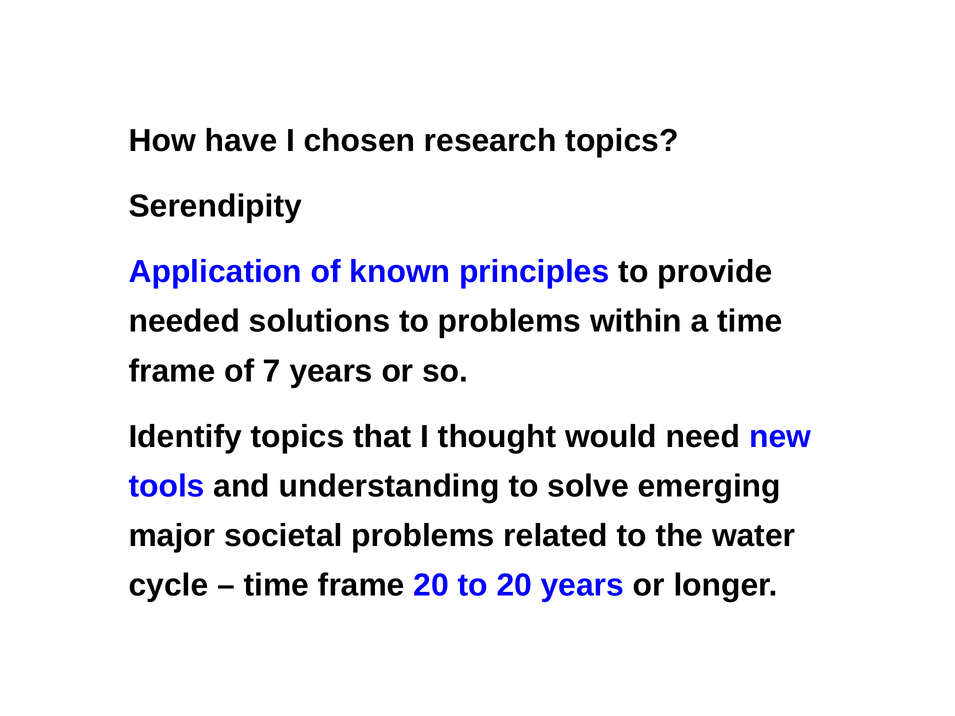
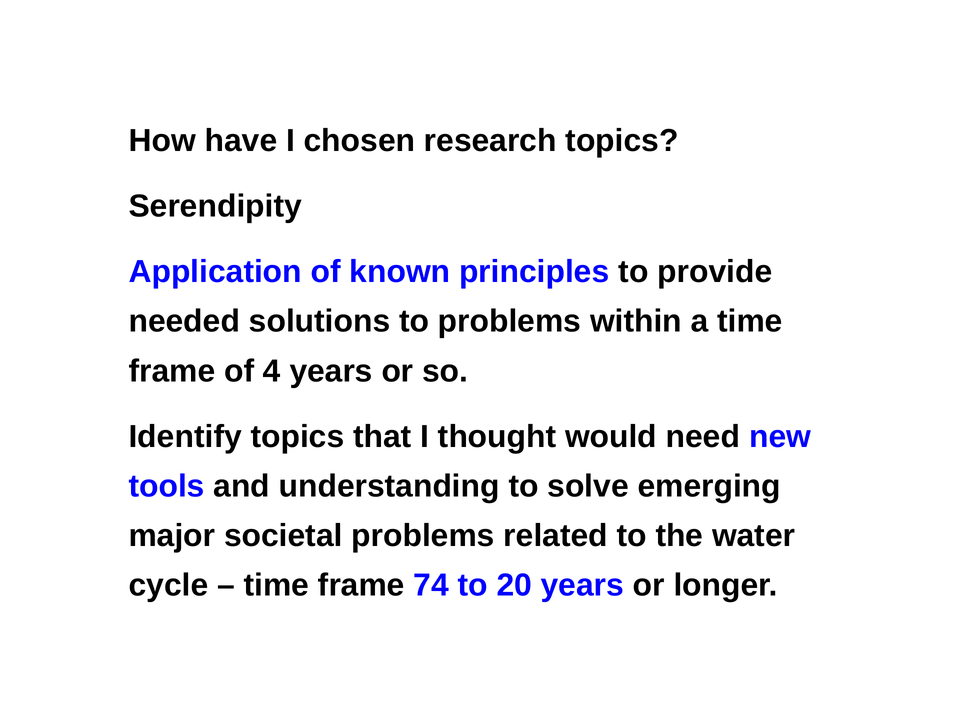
7: 7 -> 4
frame 20: 20 -> 74
